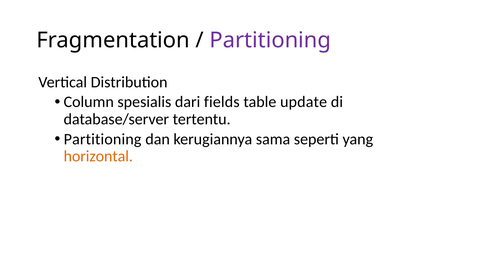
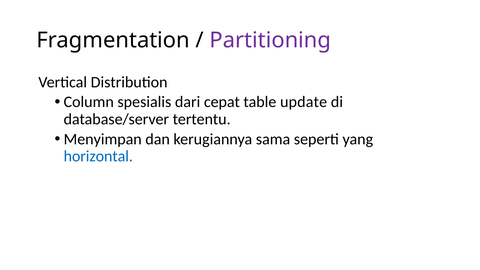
fields: fields -> cepat
Partitioning at (103, 139): Partitioning -> Menyimpan
horizontal colour: orange -> blue
